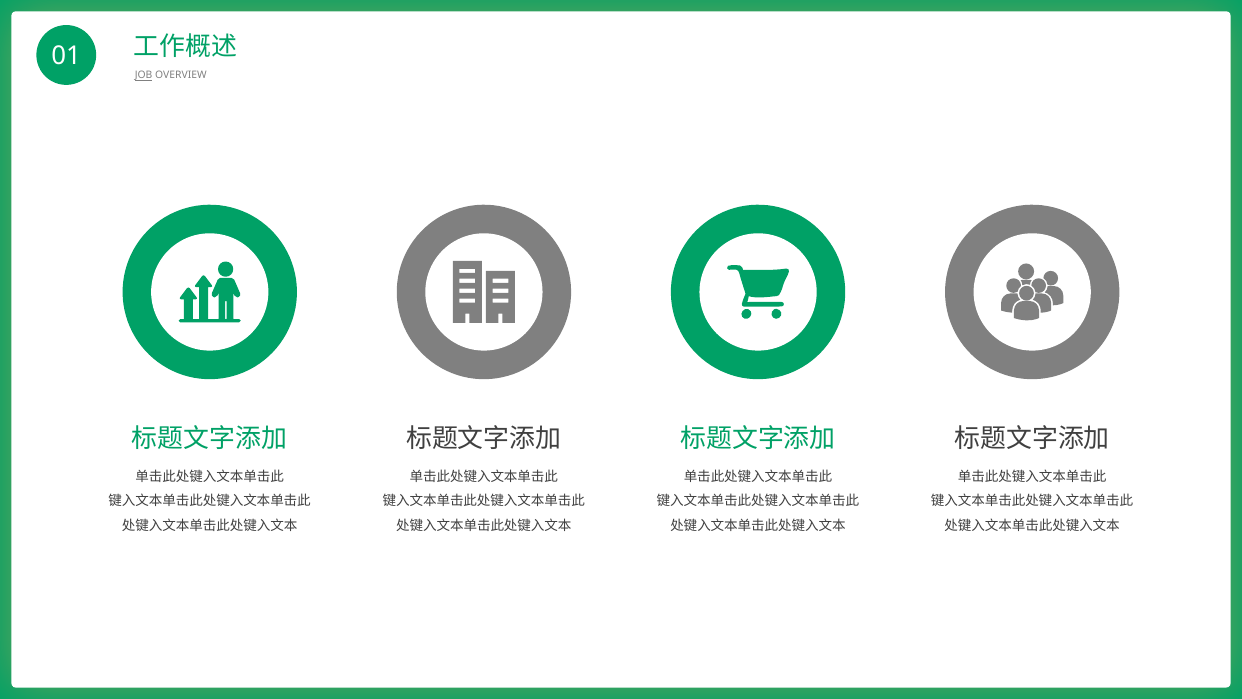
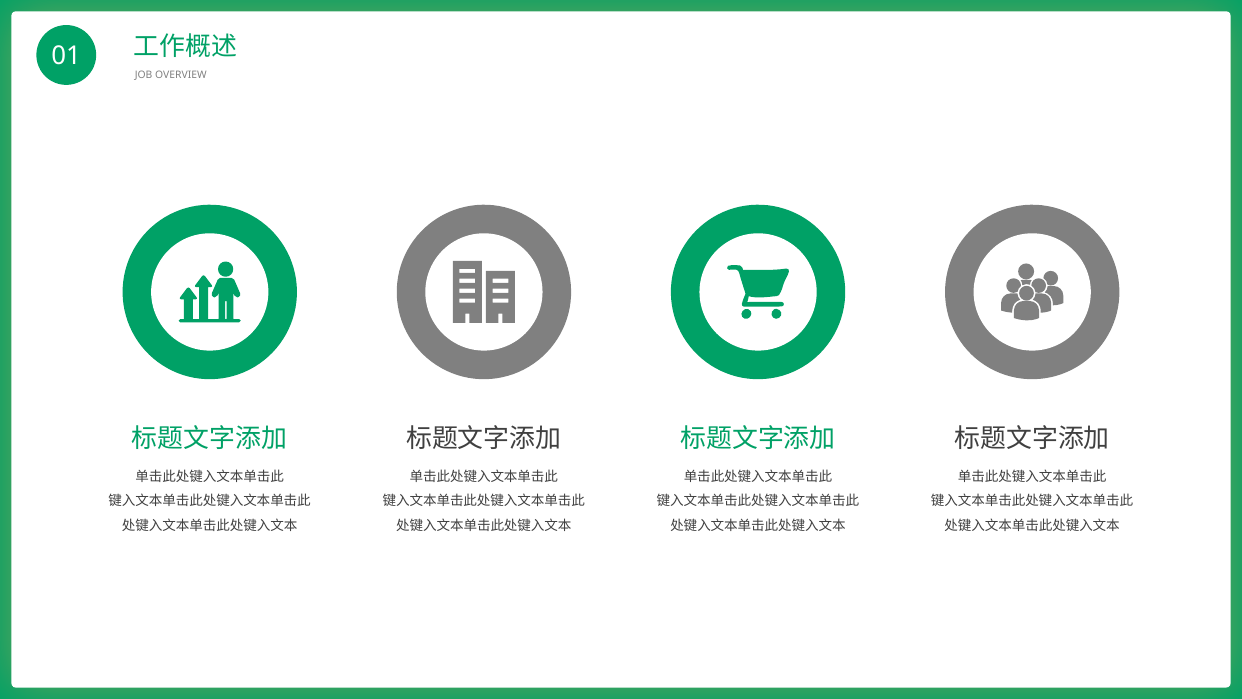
JOB underline: present -> none
